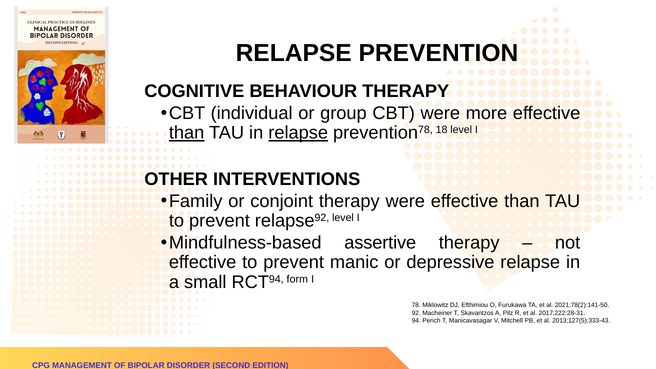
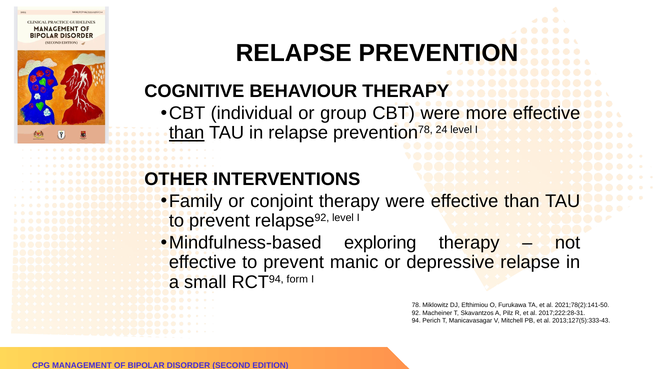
relapse at (298, 133) underline: present -> none
18: 18 -> 24
assertive: assertive -> exploring
